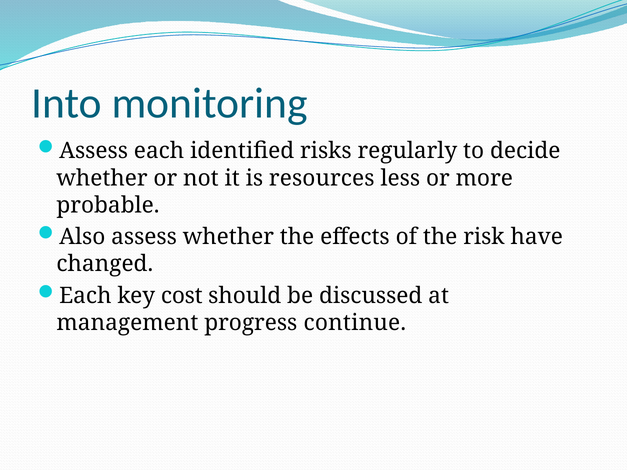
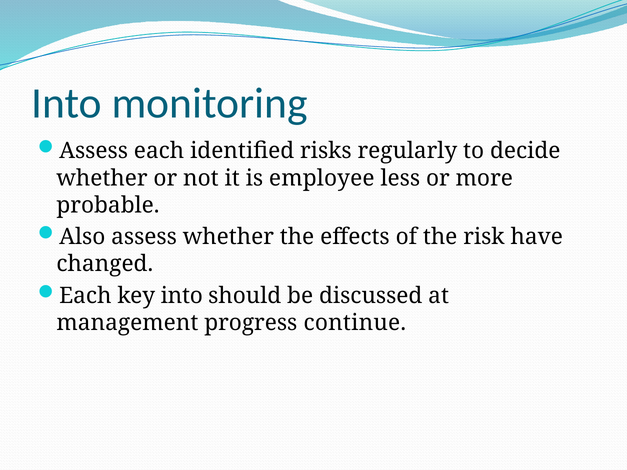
resources: resources -> employee
key cost: cost -> into
